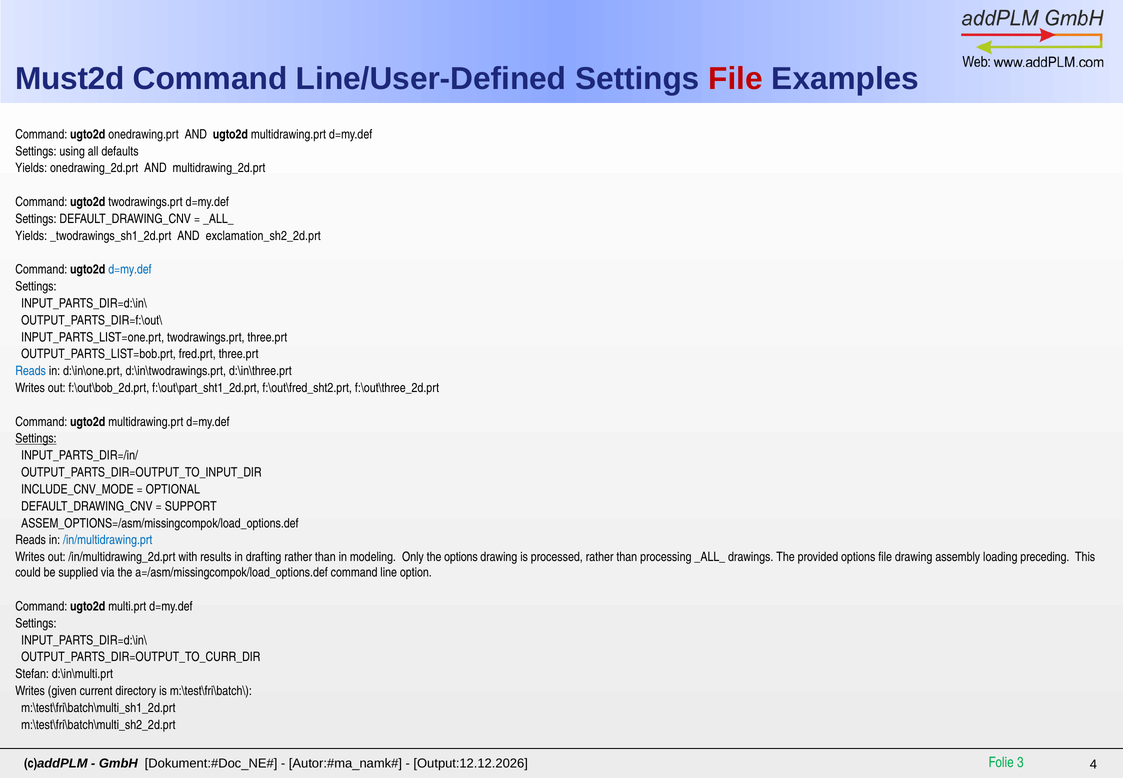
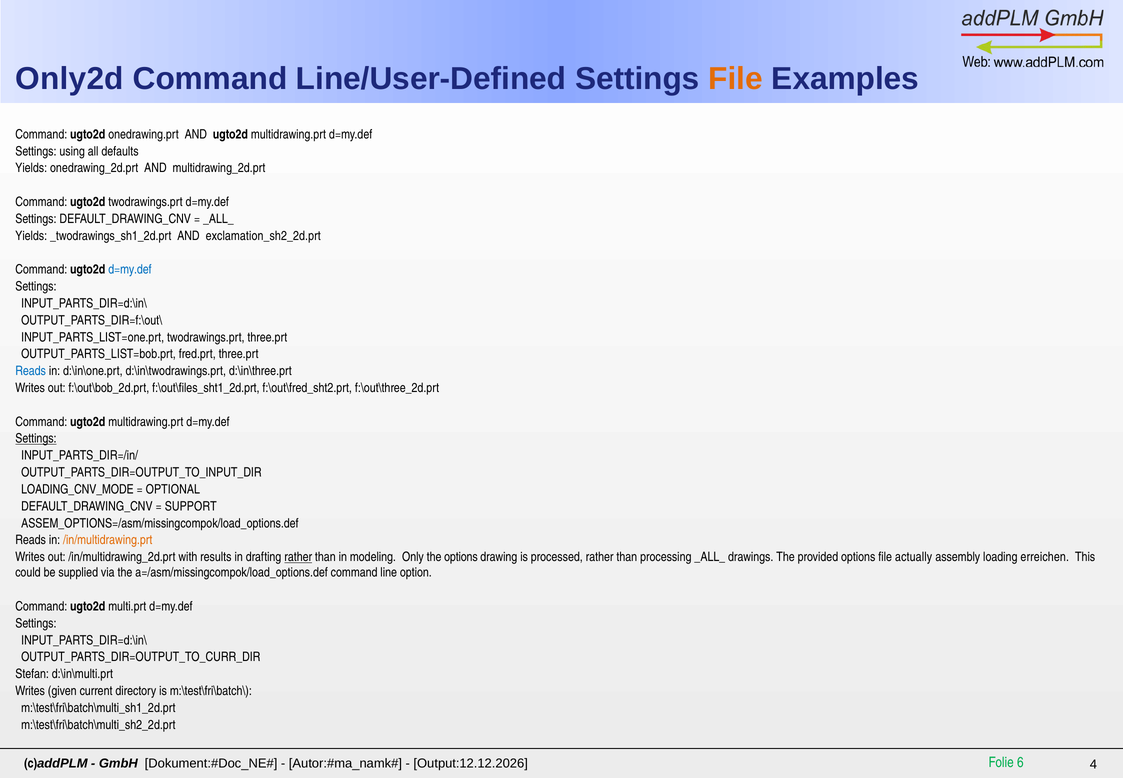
Must2d: Must2d -> Only2d
File at (736, 79) colour: red -> orange
f:\out\part_sht1_2d.prt: f:\out\part_sht1_2d.prt -> f:\out\files_sht1_2d.prt
INCLUDE_CNV_MODE: INCLUDE_CNV_MODE -> LOADING_CNV_MODE
/in/multidrawing.prt colour: blue -> orange
rather at (298, 557) underline: none -> present
file drawing: drawing -> actually
preceding: preceding -> erreichen
3: 3 -> 6
